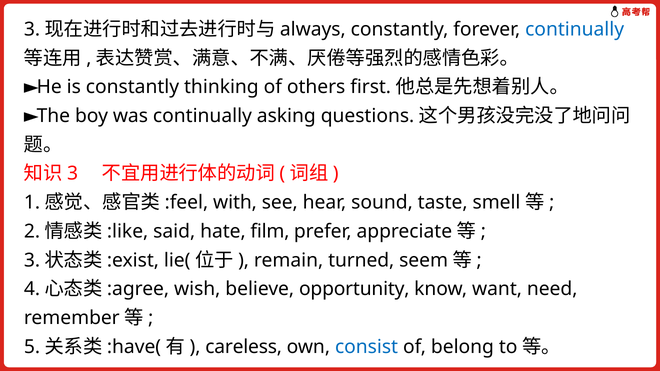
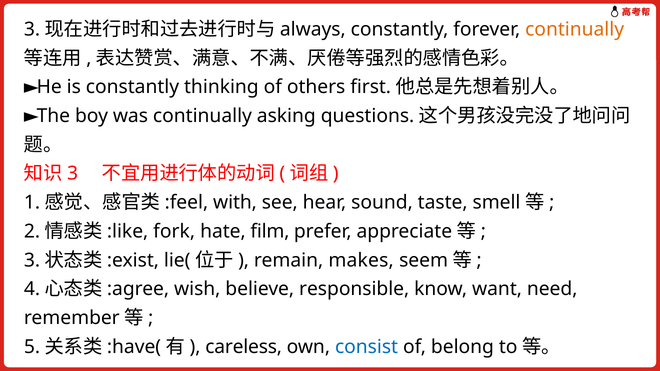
continually at (575, 29) colour: blue -> orange
said: said -> fork
turned: turned -> makes
opportunity: opportunity -> responsible
